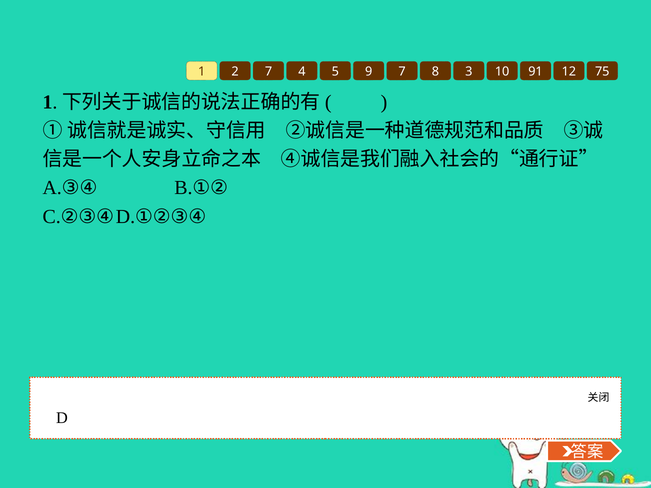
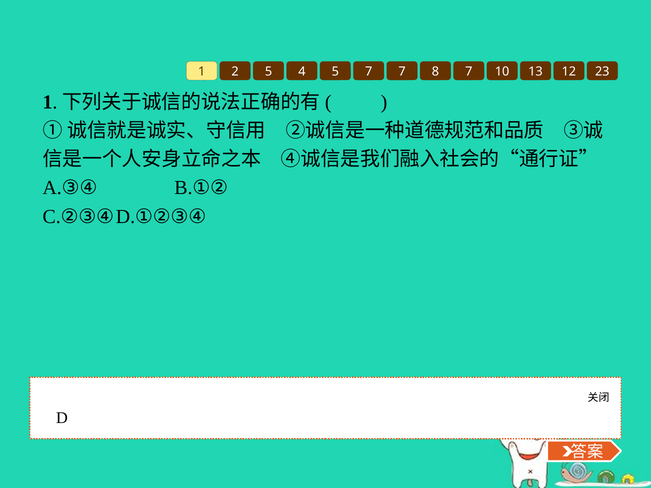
2 7: 7 -> 5
5 9: 9 -> 7
8 3: 3 -> 7
91: 91 -> 13
75: 75 -> 23
